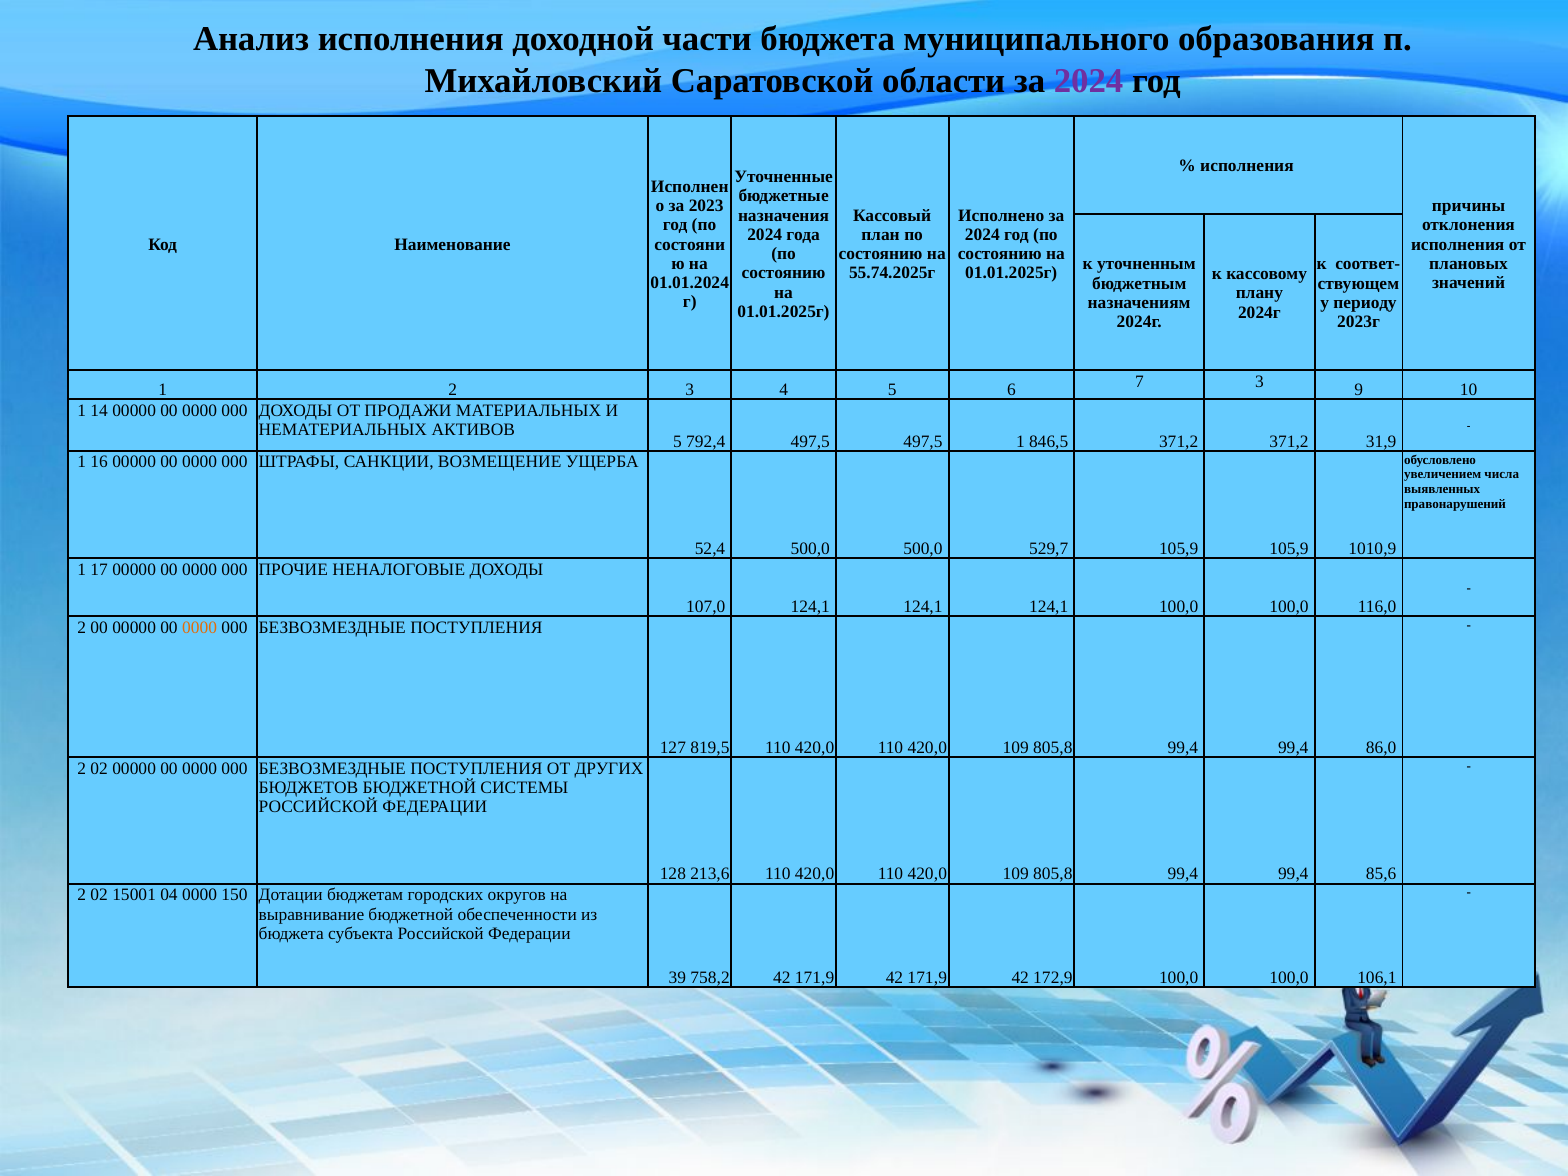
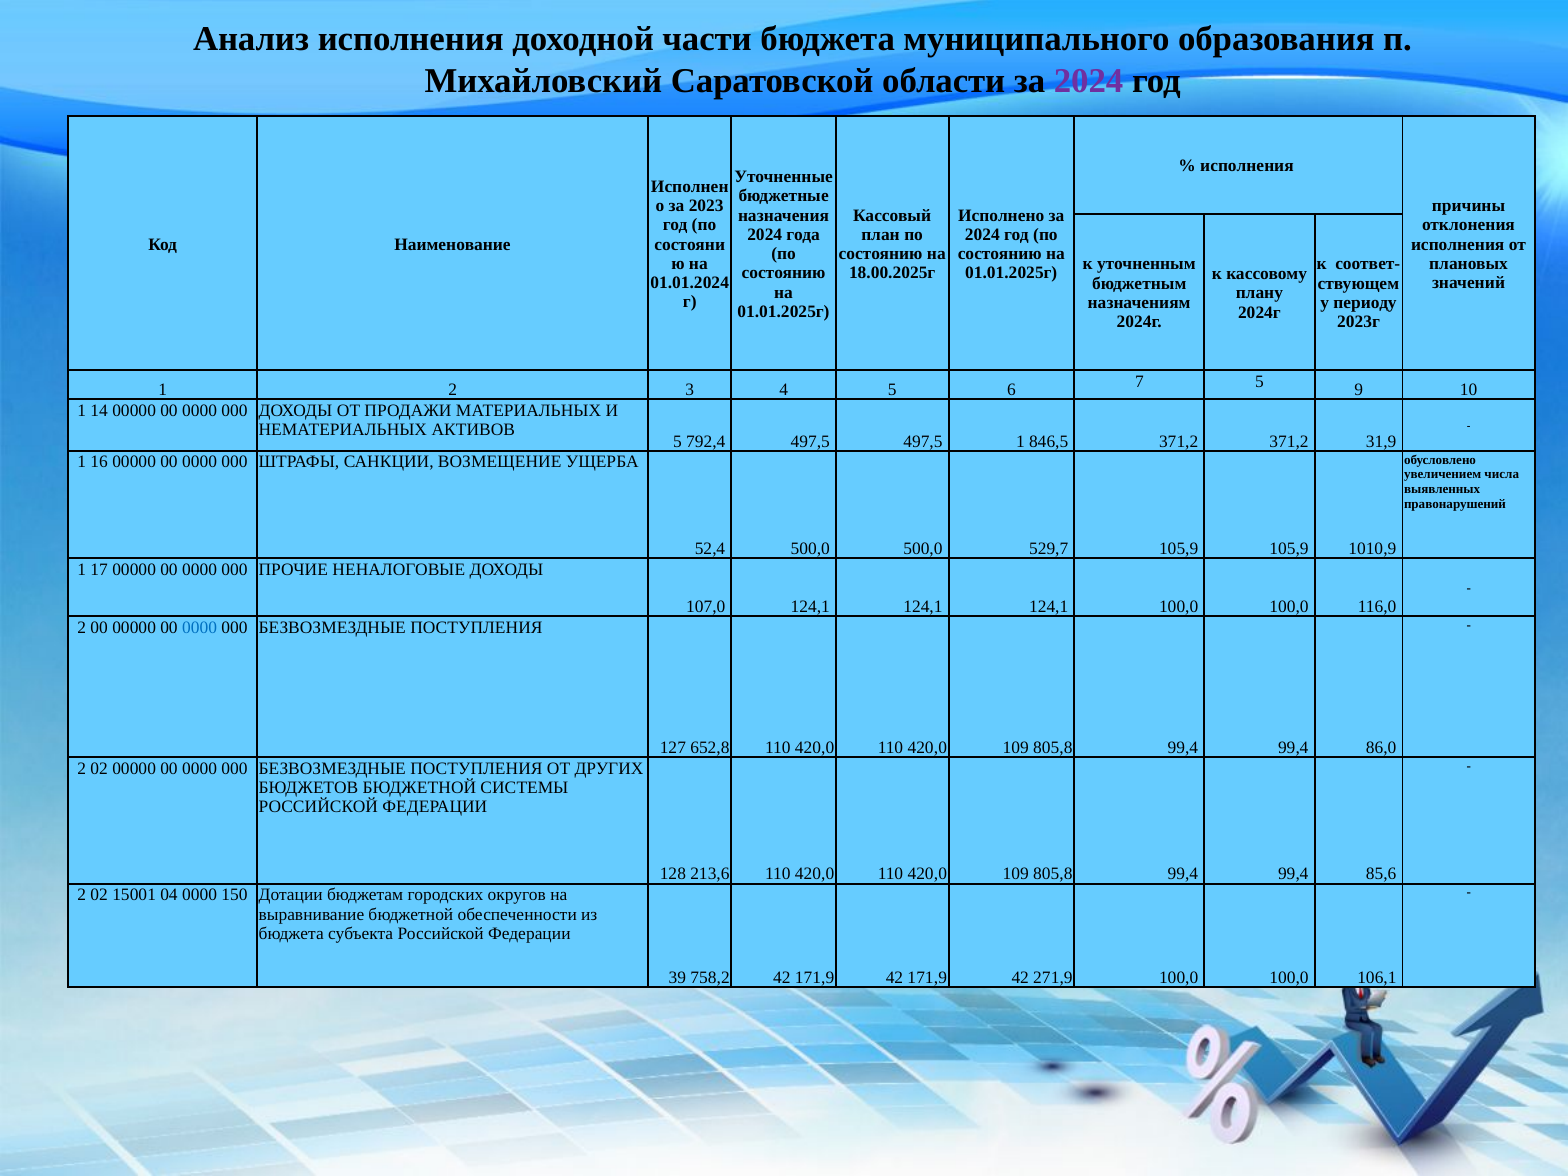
55.74.2025г: 55.74.2025г -> 18.00.2025г
7 3: 3 -> 5
0000 at (200, 628) colour: orange -> blue
819,5: 819,5 -> 652,8
172,9: 172,9 -> 271,9
